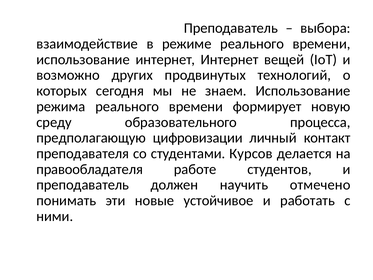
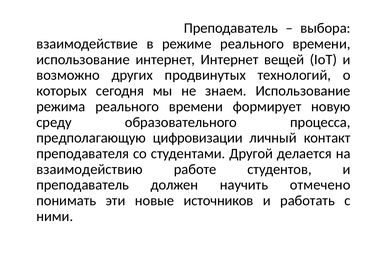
Курсов: Курсов -> Другой
правообладателя: правообладателя -> взаимодействию
устойчивое: устойчивое -> источников
